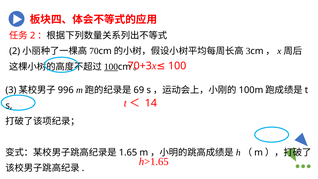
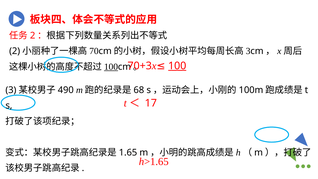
100 at (177, 66) underline: none -> present
996: 996 -> 490
69: 69 -> 68
14: 14 -> 17
